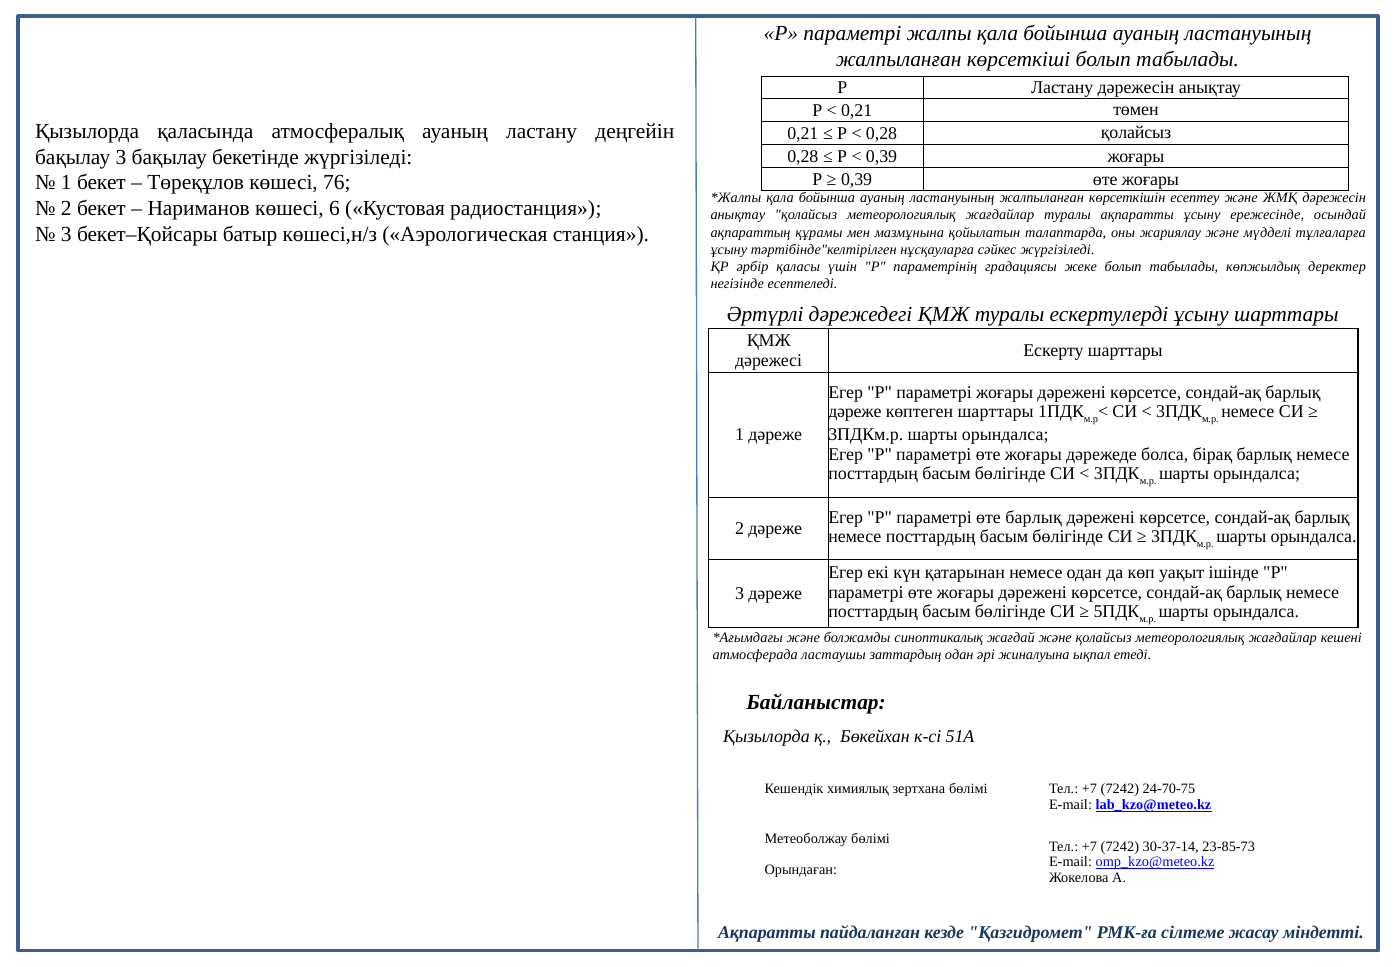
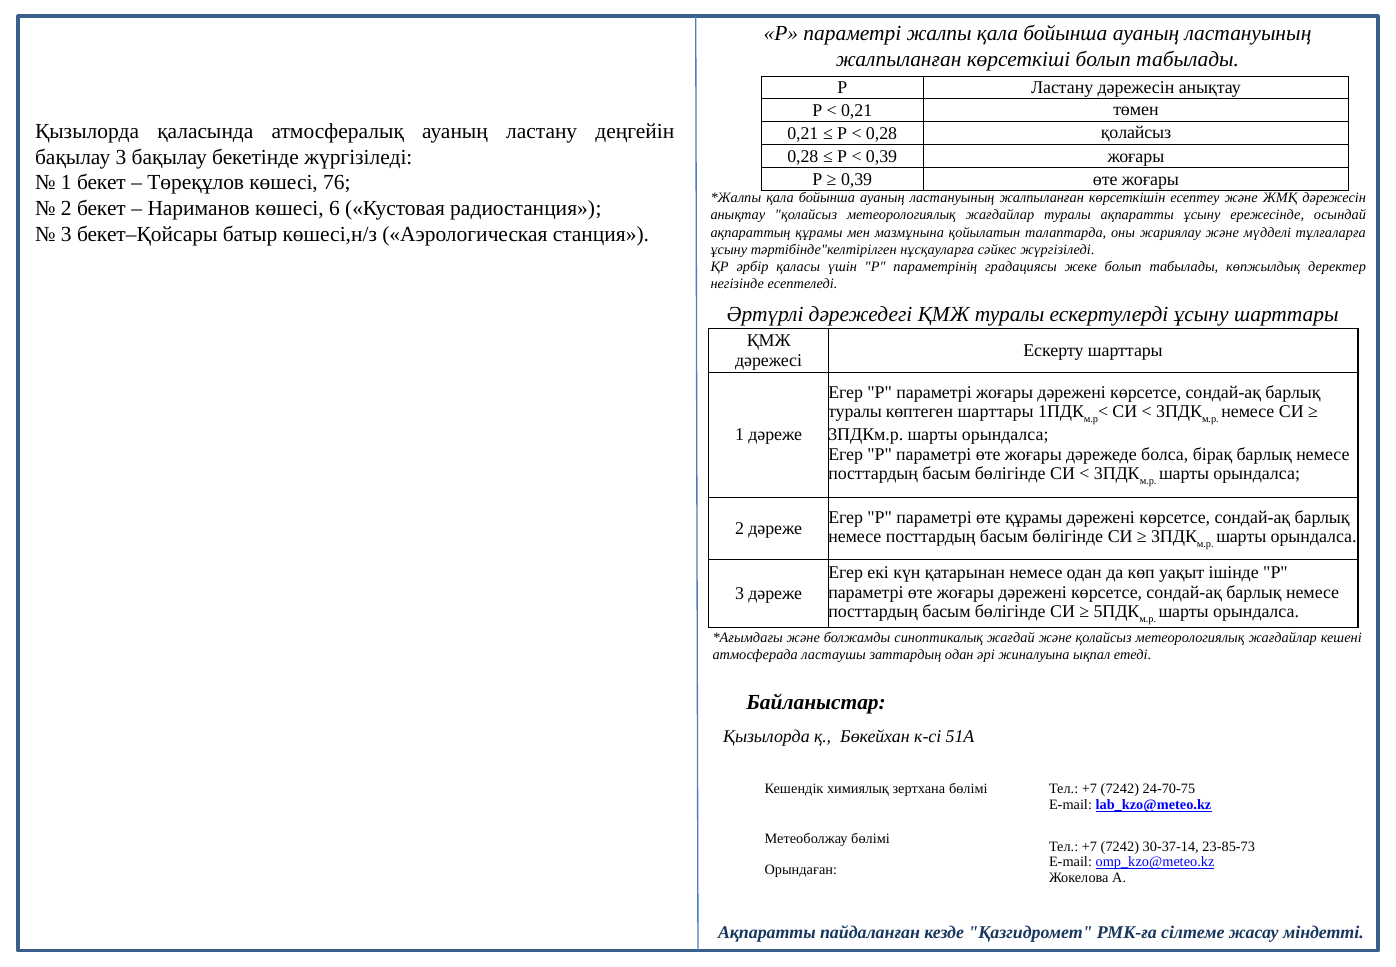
дәреже at (855, 412): дәреже -> туралы
өте барлық: барлық -> құрамы
